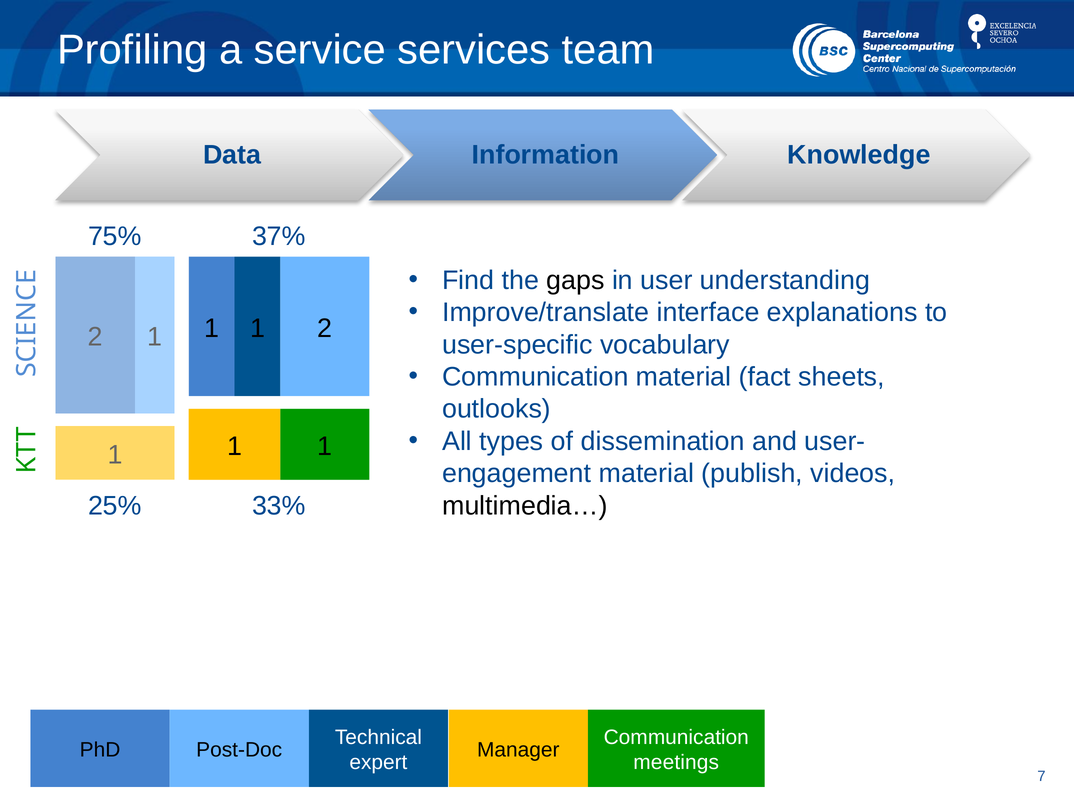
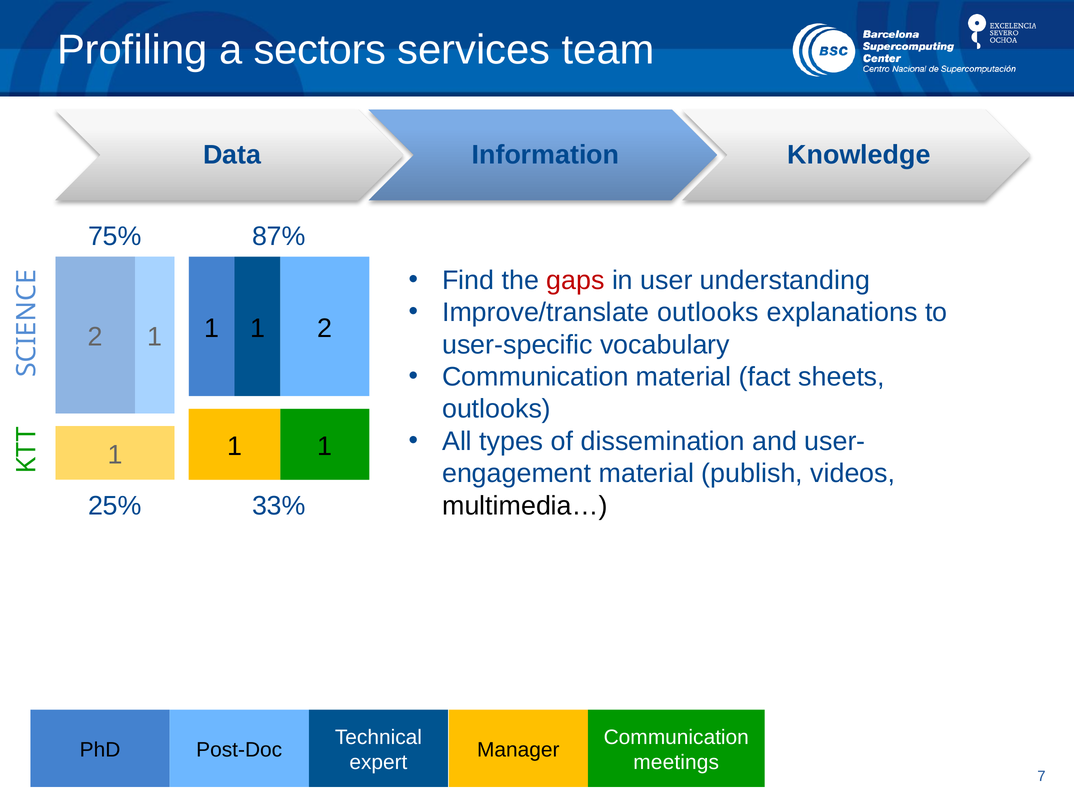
service: service -> sectors
37%: 37% -> 87%
gaps colour: black -> red
Improve/translate interface: interface -> outlooks
